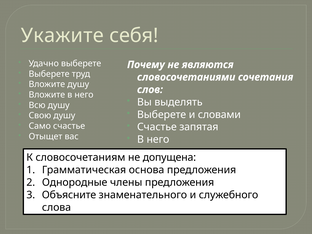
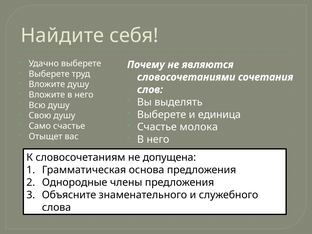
Укажите: Укажите -> Найдите
словами: словами -> единица
запятая: запятая -> молока
